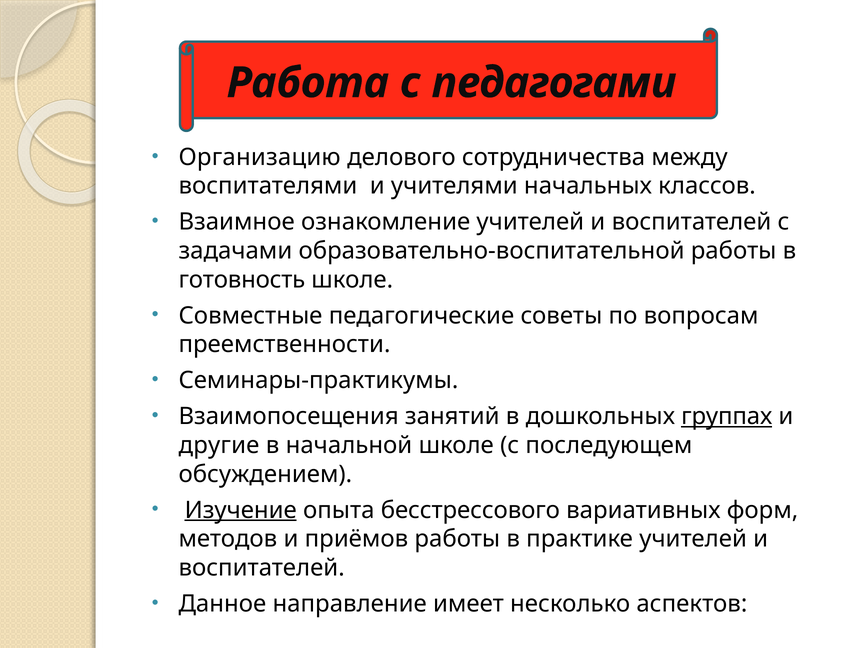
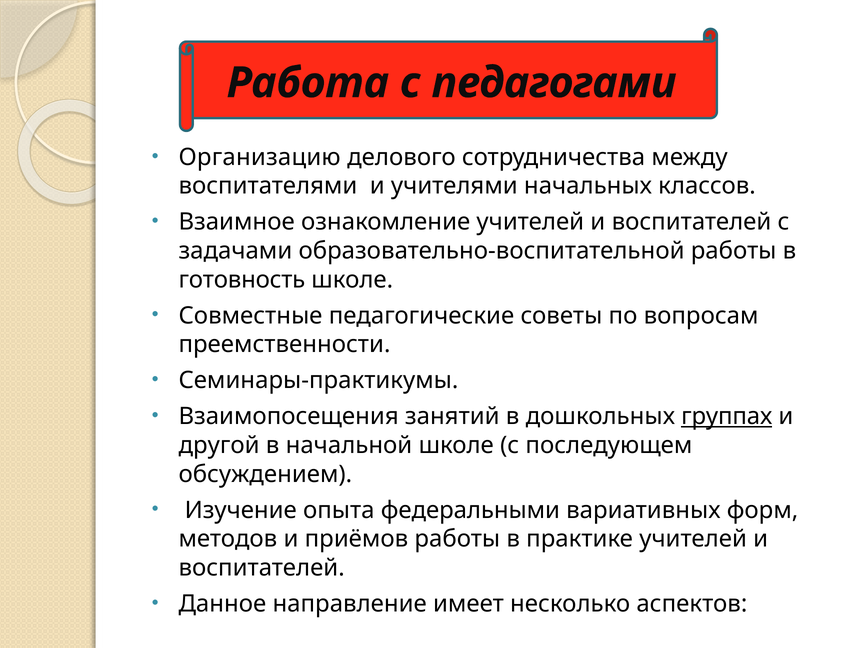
другие: другие -> другой
Изучение underline: present -> none
бесстрессового: бесстрессового -> федеральными
